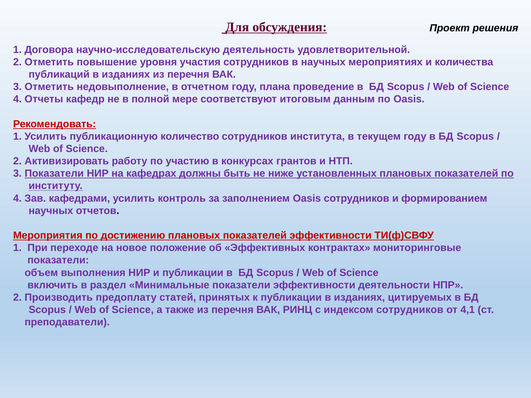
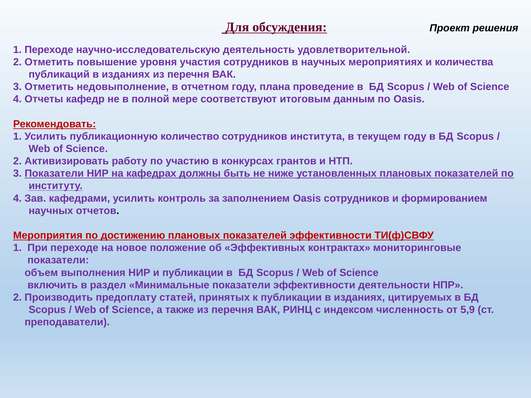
1 Договора: Договора -> Переходе
индексом сотрудников: сотрудников -> численность
4,1: 4,1 -> 5,9
